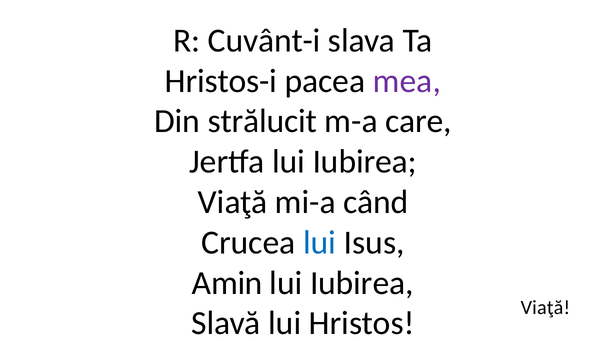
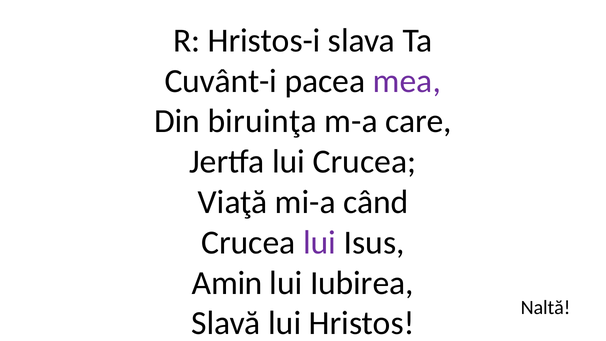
Cuvânt-i: Cuvânt-i -> Hristos-i
Hristos-i: Hristos-i -> Cuvânt-i
strălucit: strălucit -> biruinţa
Jertfa lui Iubirea: Iubirea -> Crucea
lui at (320, 242) colour: blue -> purple
Viaţă at (545, 307): Viaţă -> Naltă
